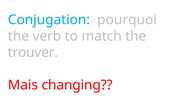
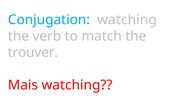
Conjugation pourquoi: pourquoi -> watching
Mais changing: changing -> watching
